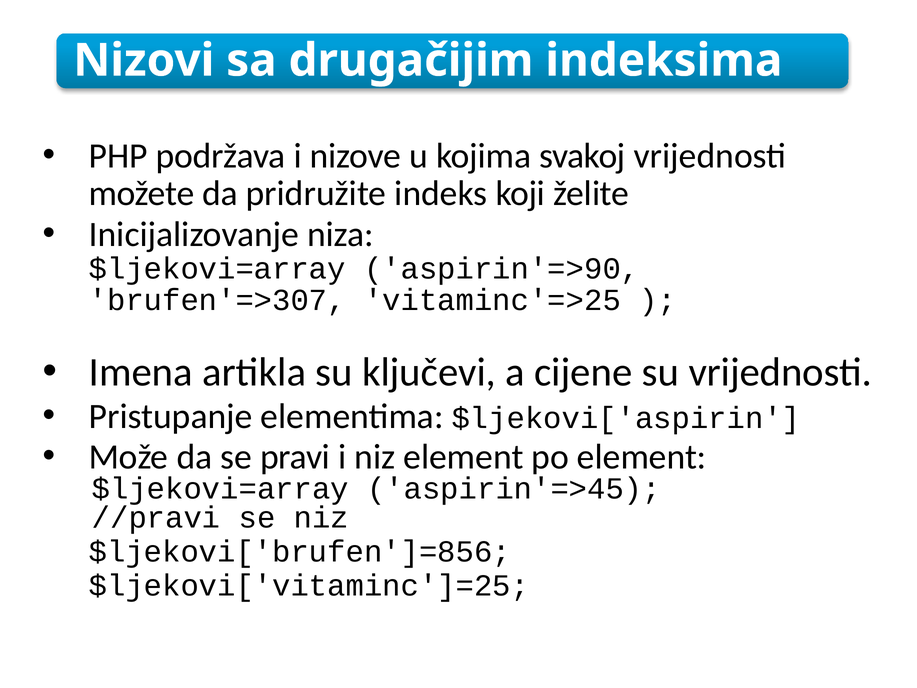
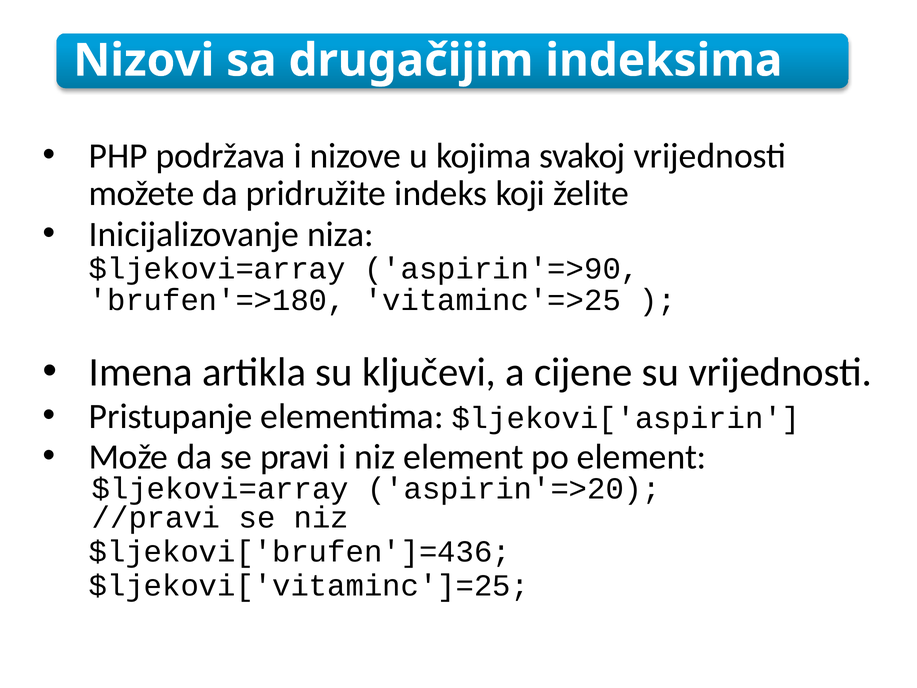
brufen'=>307: brufen'=>307 -> brufen'=>180
aspirin'=>45: aspirin'=>45 -> aspirin'=>20
$ljekovi['brufen']=856: $ljekovi['brufen']=856 -> $ljekovi['brufen']=436
